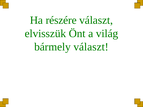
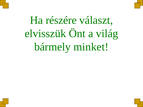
bármely választ: választ -> minket
